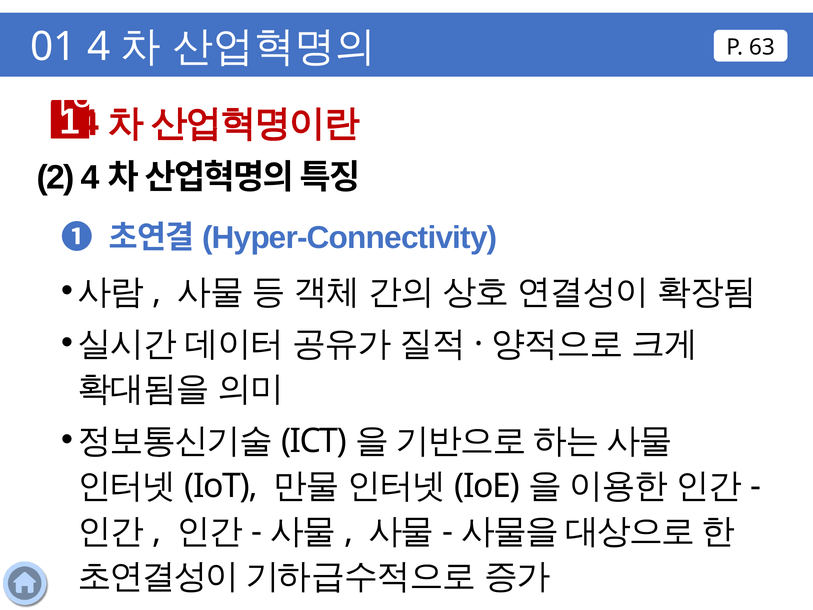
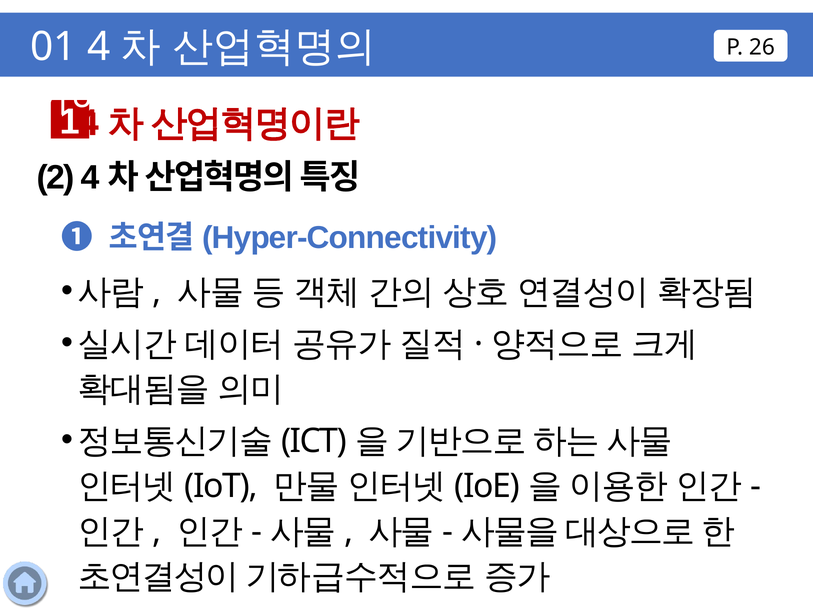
63: 63 -> 26
